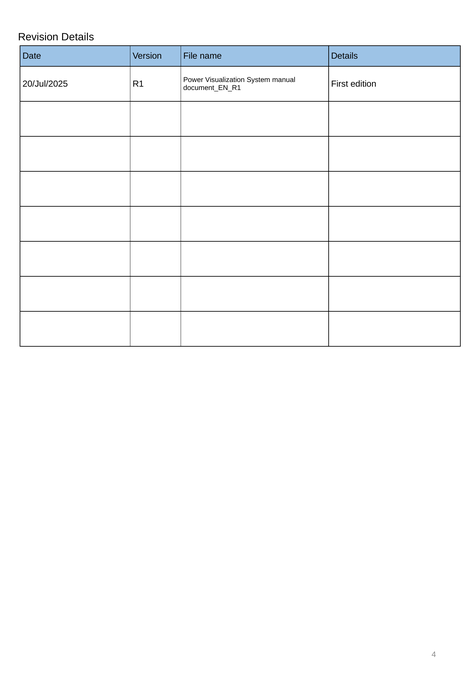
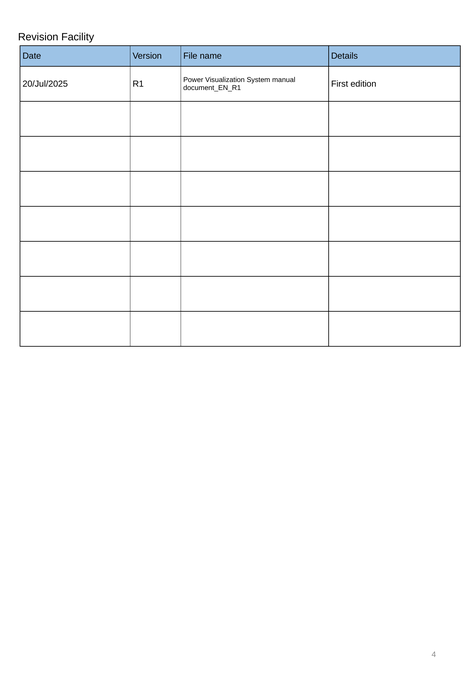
Revision Details: Details -> Facility
